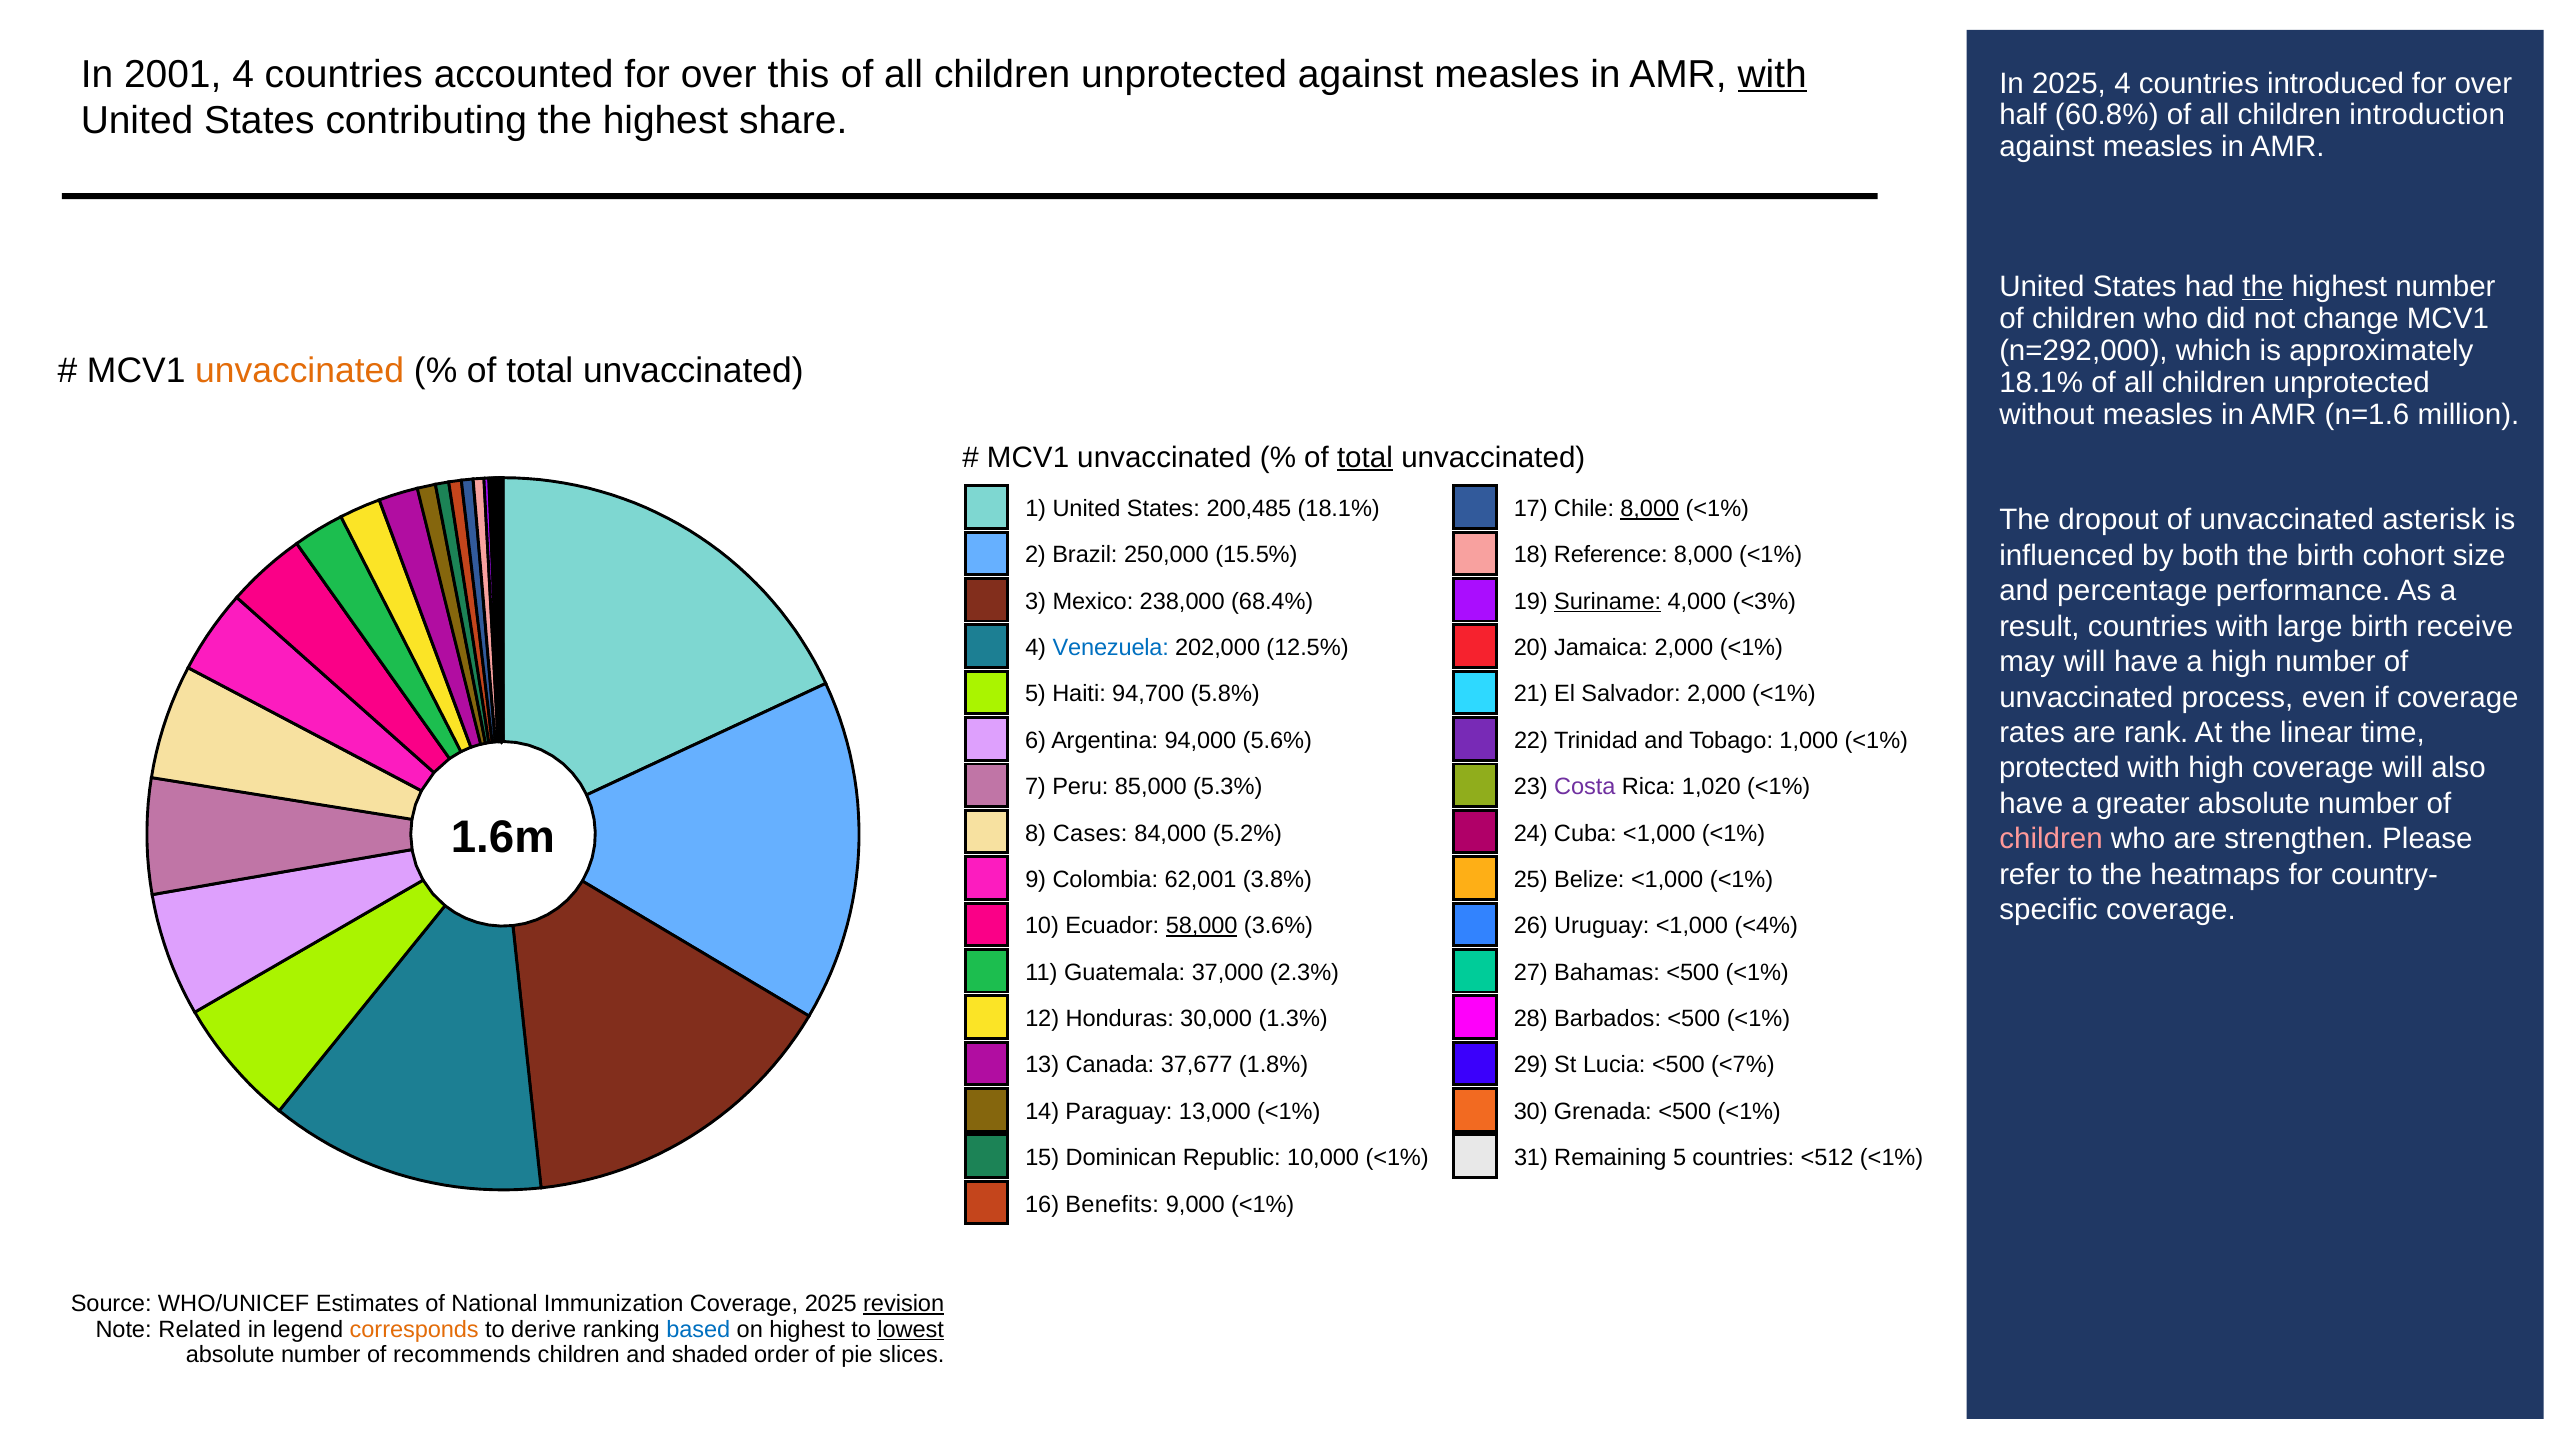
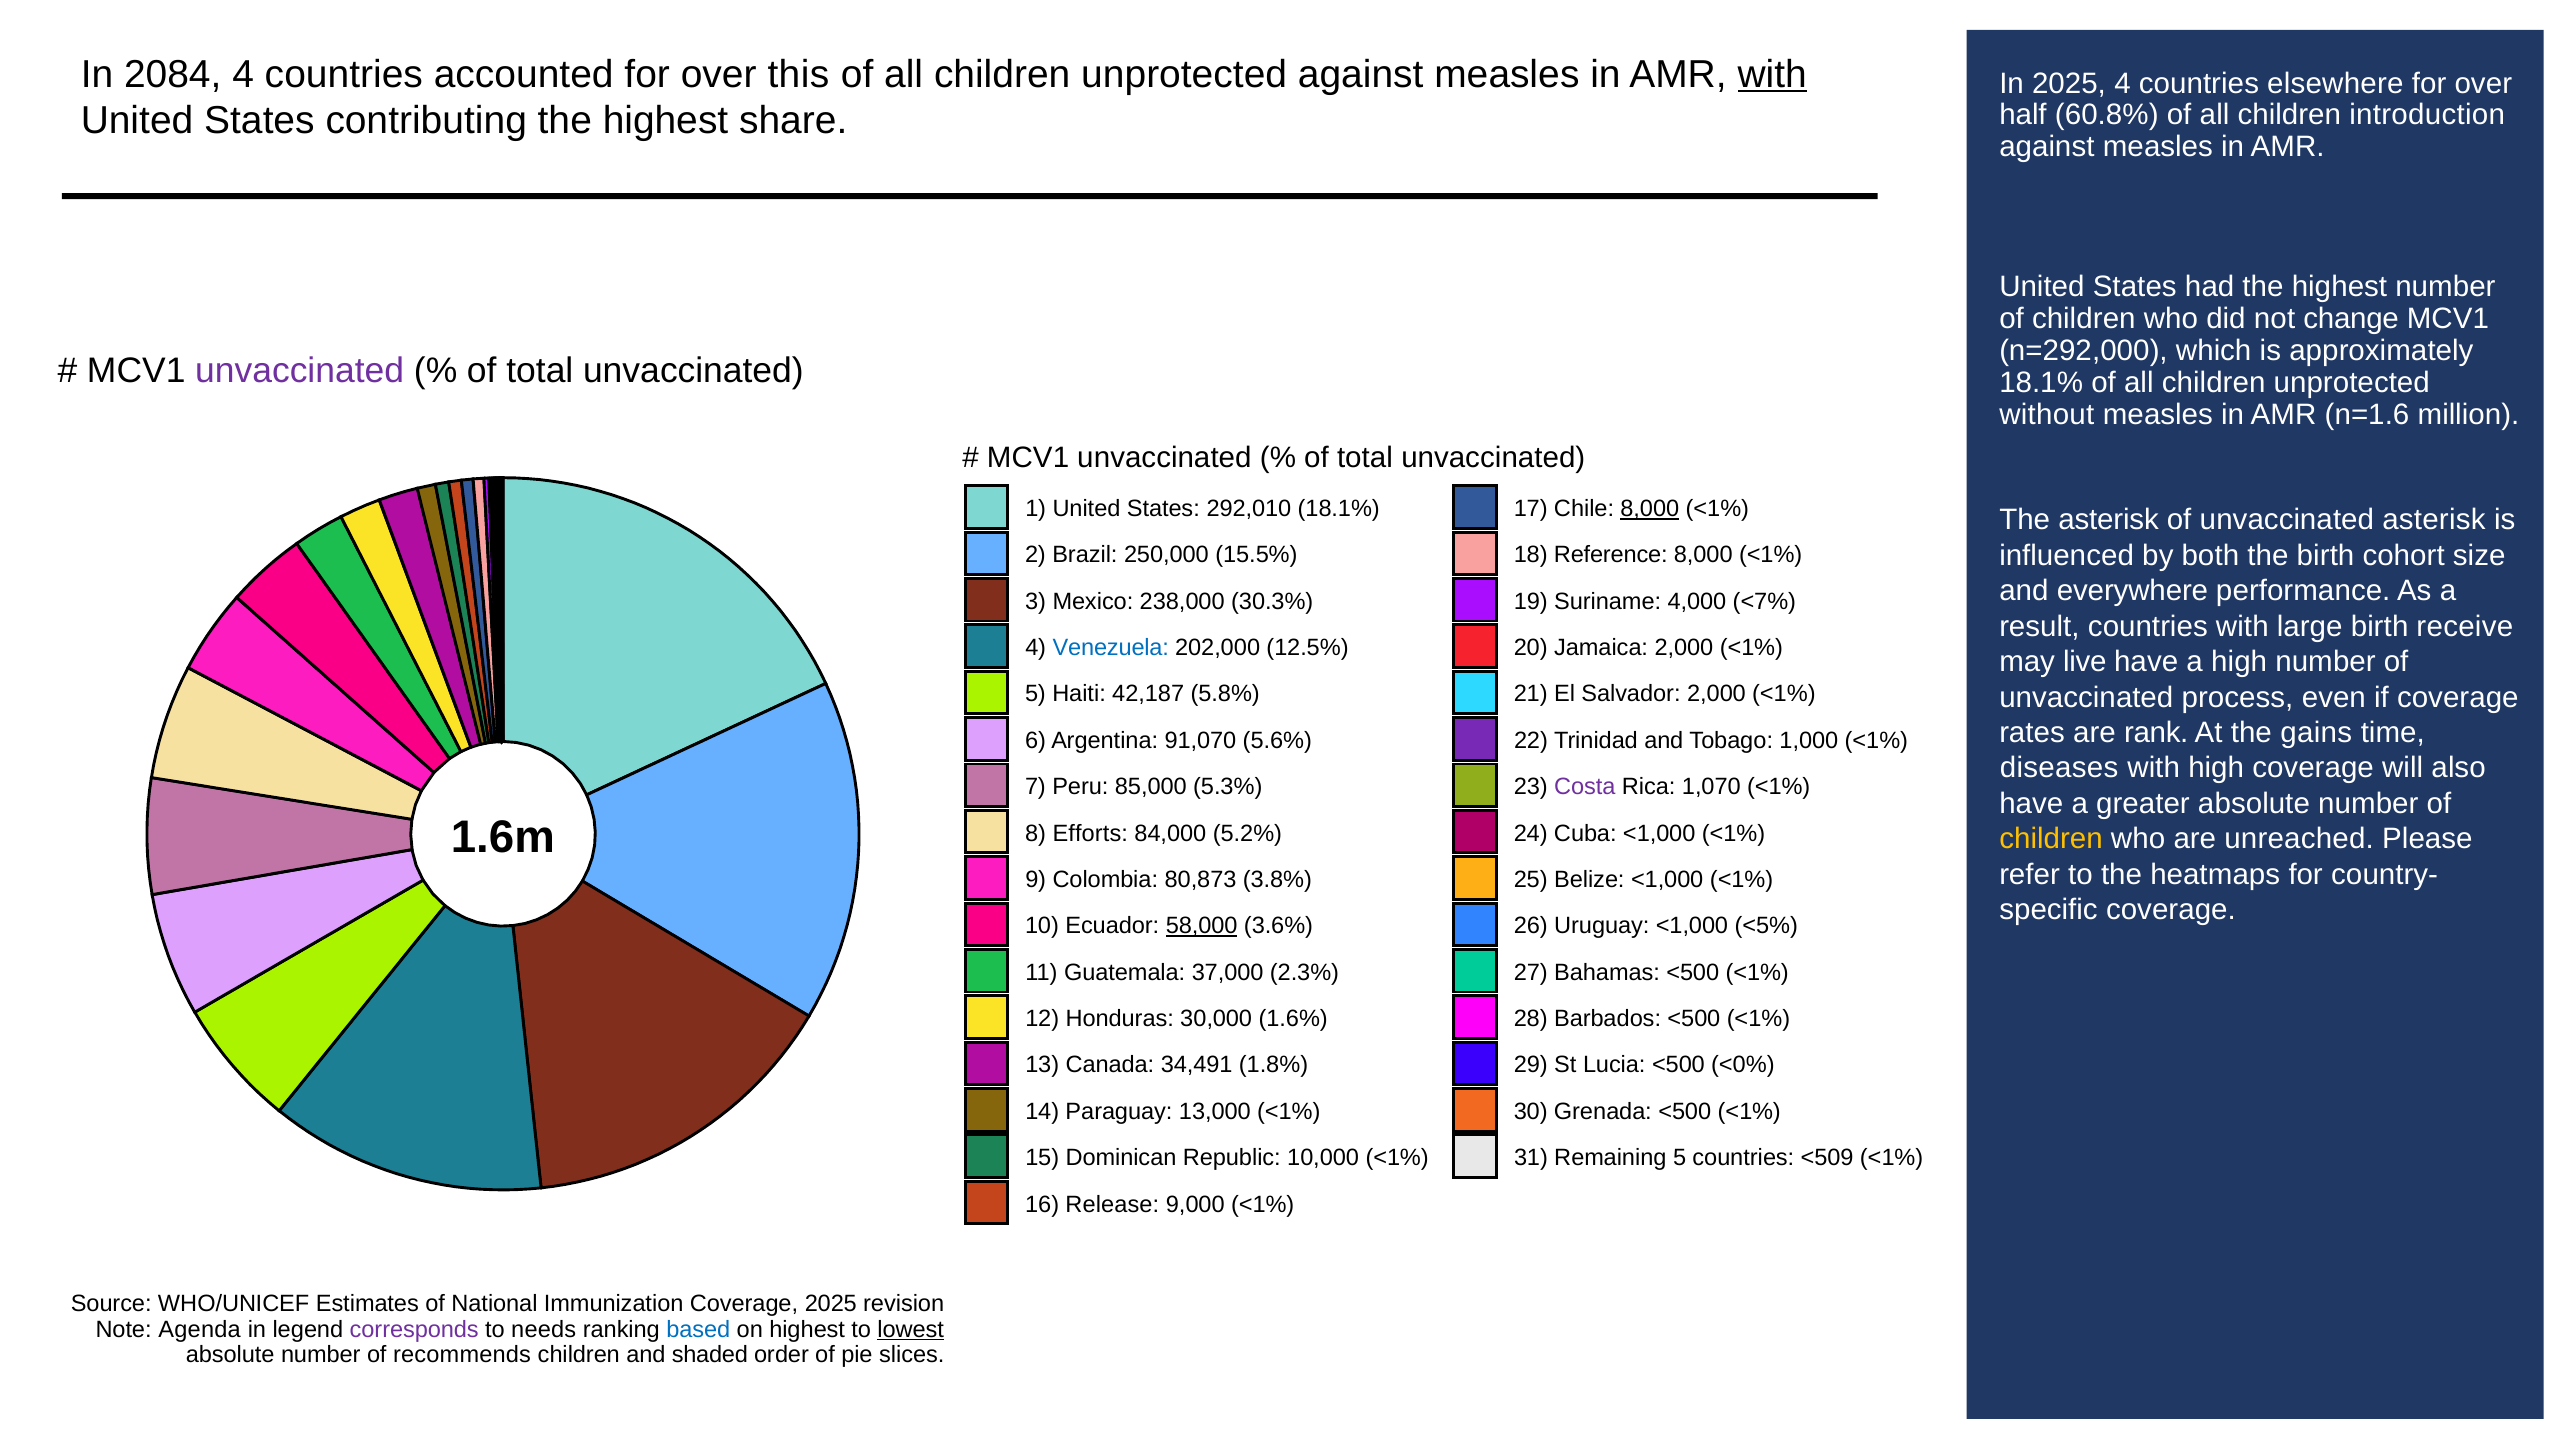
2001: 2001 -> 2084
introduced: introduced -> elsewhere
the at (2263, 287) underline: present -> none
unvaccinated at (300, 371) colour: orange -> purple
total at (1365, 458) underline: present -> none
200,485: 200,485 -> 292,010
The dropout: dropout -> asterisk
percentage: percentage -> everywhere
68.4%: 68.4% -> 30.3%
Suriname underline: present -> none
<3%: <3% -> <7%
may will: will -> live
94,700: 94,700 -> 42,187
linear: linear -> gains
94,000: 94,000 -> 91,070
protected: protected -> diseases
1,020: 1,020 -> 1,070
Cases: Cases -> Efforts
children at (2051, 839) colour: pink -> yellow
strengthen: strengthen -> unreached
62,001: 62,001 -> 80,873
<4%: <4% -> <5%
1.3%: 1.3% -> 1.6%
37,677: 37,677 -> 34,491
<7%: <7% -> <0%
<512: <512 -> <509
Benefits: Benefits -> Release
revision at (904, 1304) underline: present -> none
Related: Related -> Agenda
corresponds colour: orange -> purple
derive: derive -> needs
